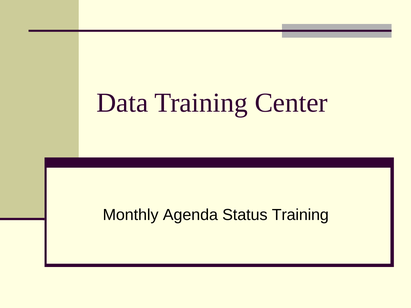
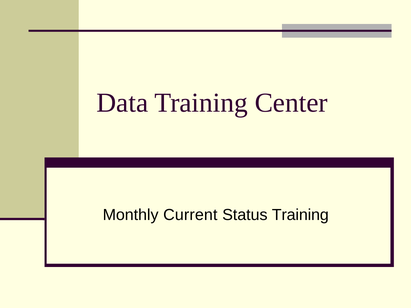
Agenda: Agenda -> Current
